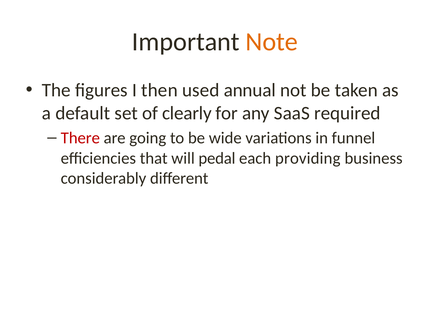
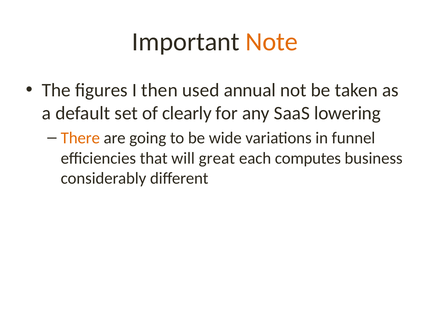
required: required -> lowering
There colour: red -> orange
pedal: pedal -> great
providing: providing -> computes
